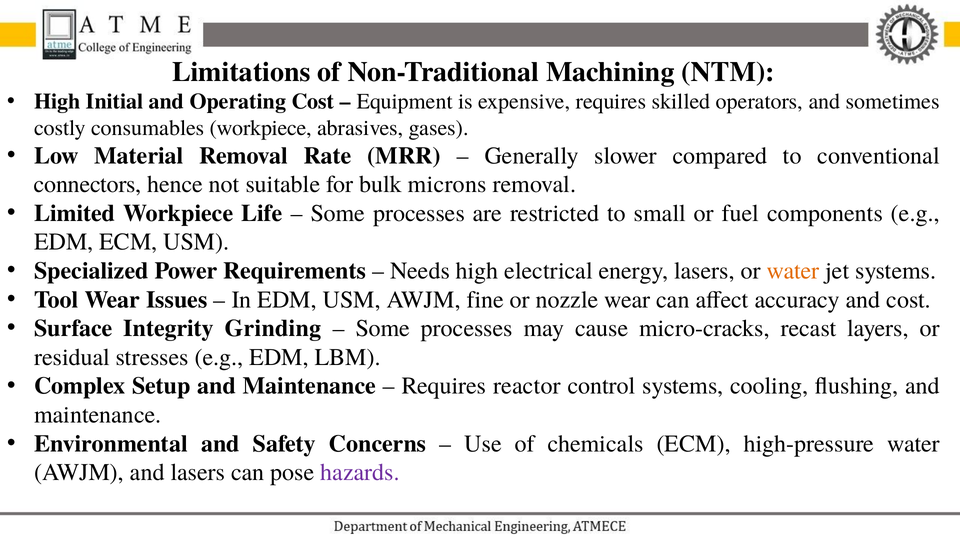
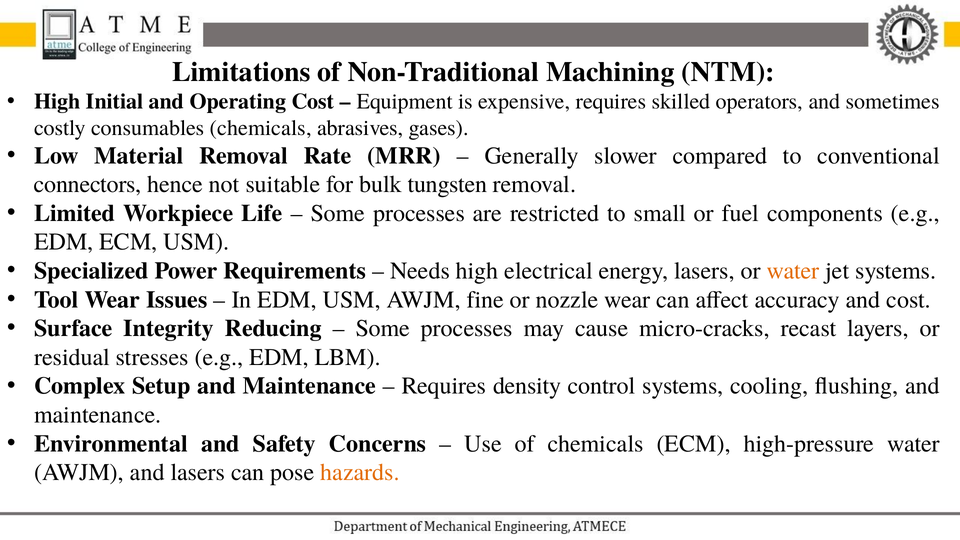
consumables workpiece: workpiece -> chemicals
microns: microns -> tungsten
Grinding: Grinding -> Reducing
reactor: reactor -> density
hazards colour: purple -> orange
